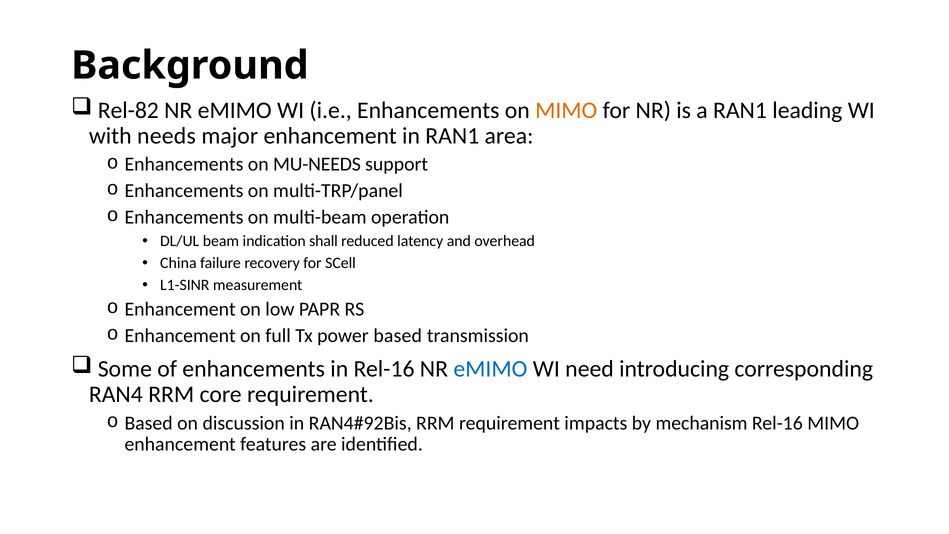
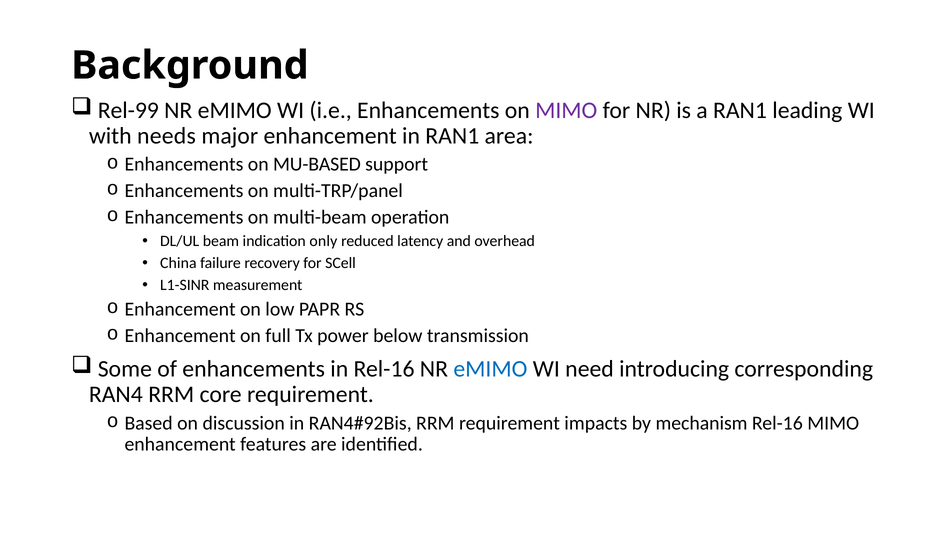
Rel-82: Rel-82 -> Rel-99
MIMO at (566, 110) colour: orange -> purple
MU-NEEDS: MU-NEEDS -> MU-BASED
shall: shall -> only
power based: based -> below
